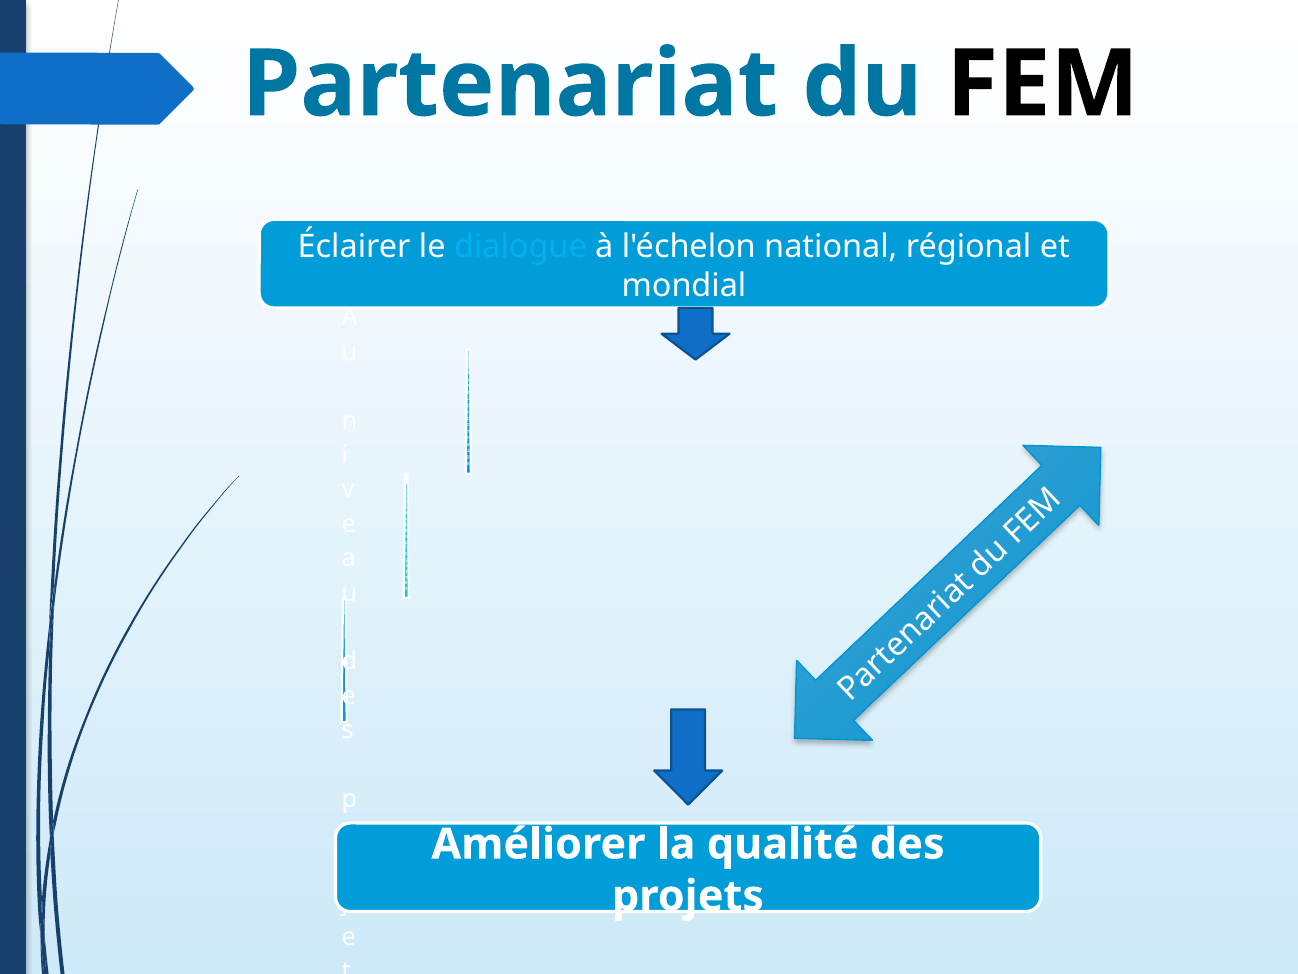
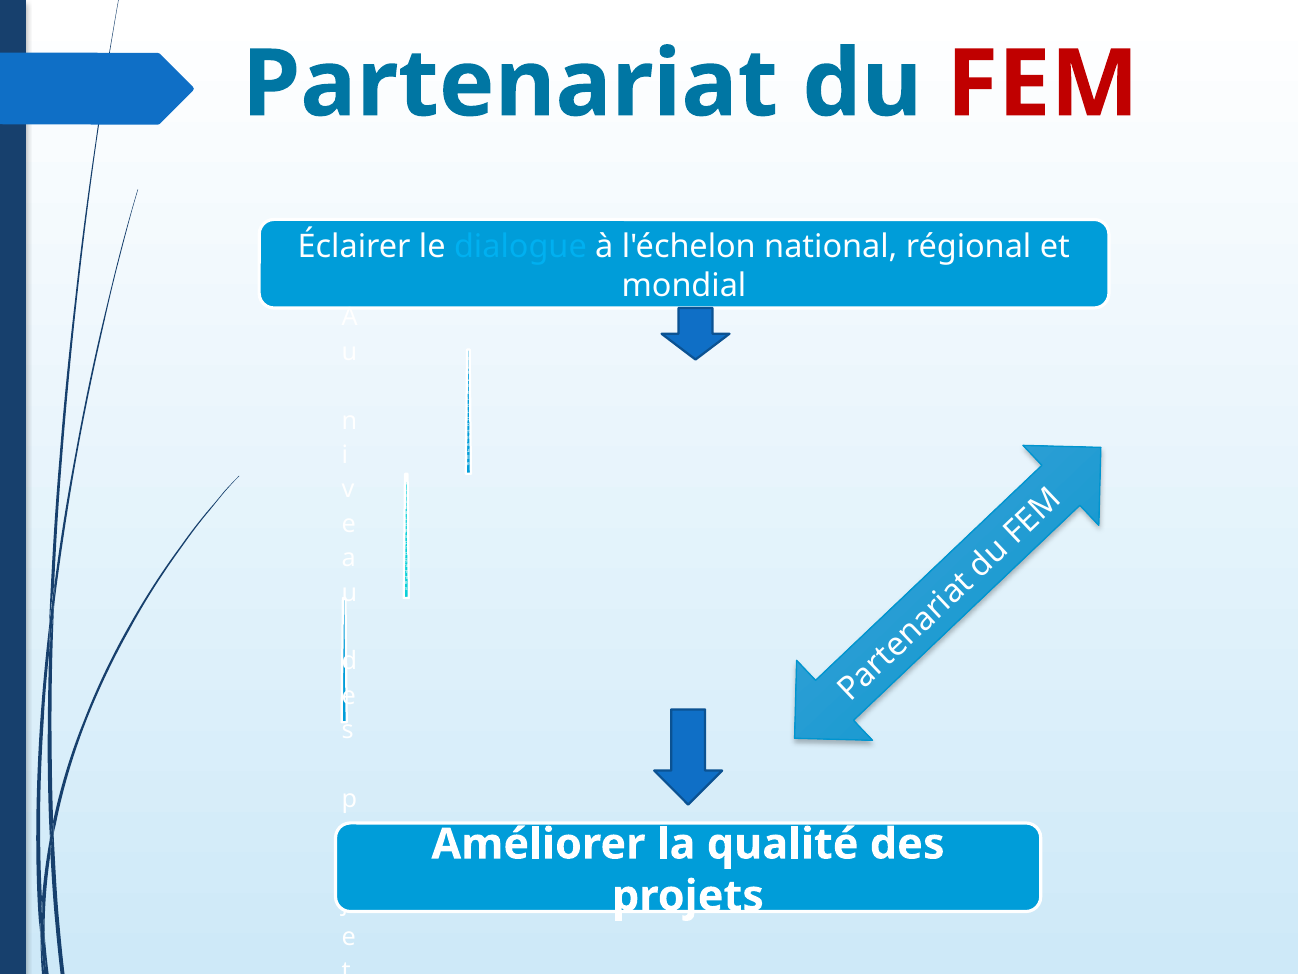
FEM colour: black -> red
